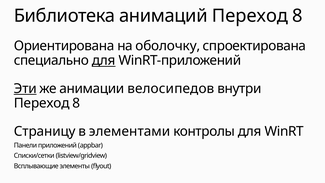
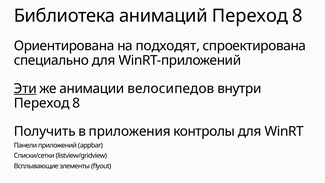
оболочку: оболочку -> подходят
для at (104, 60) underline: present -> none
Страницу: Страницу -> Получить
элементами: элементами -> приложения
